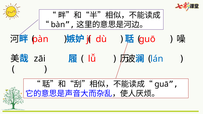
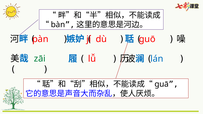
zāi colour: black -> green
